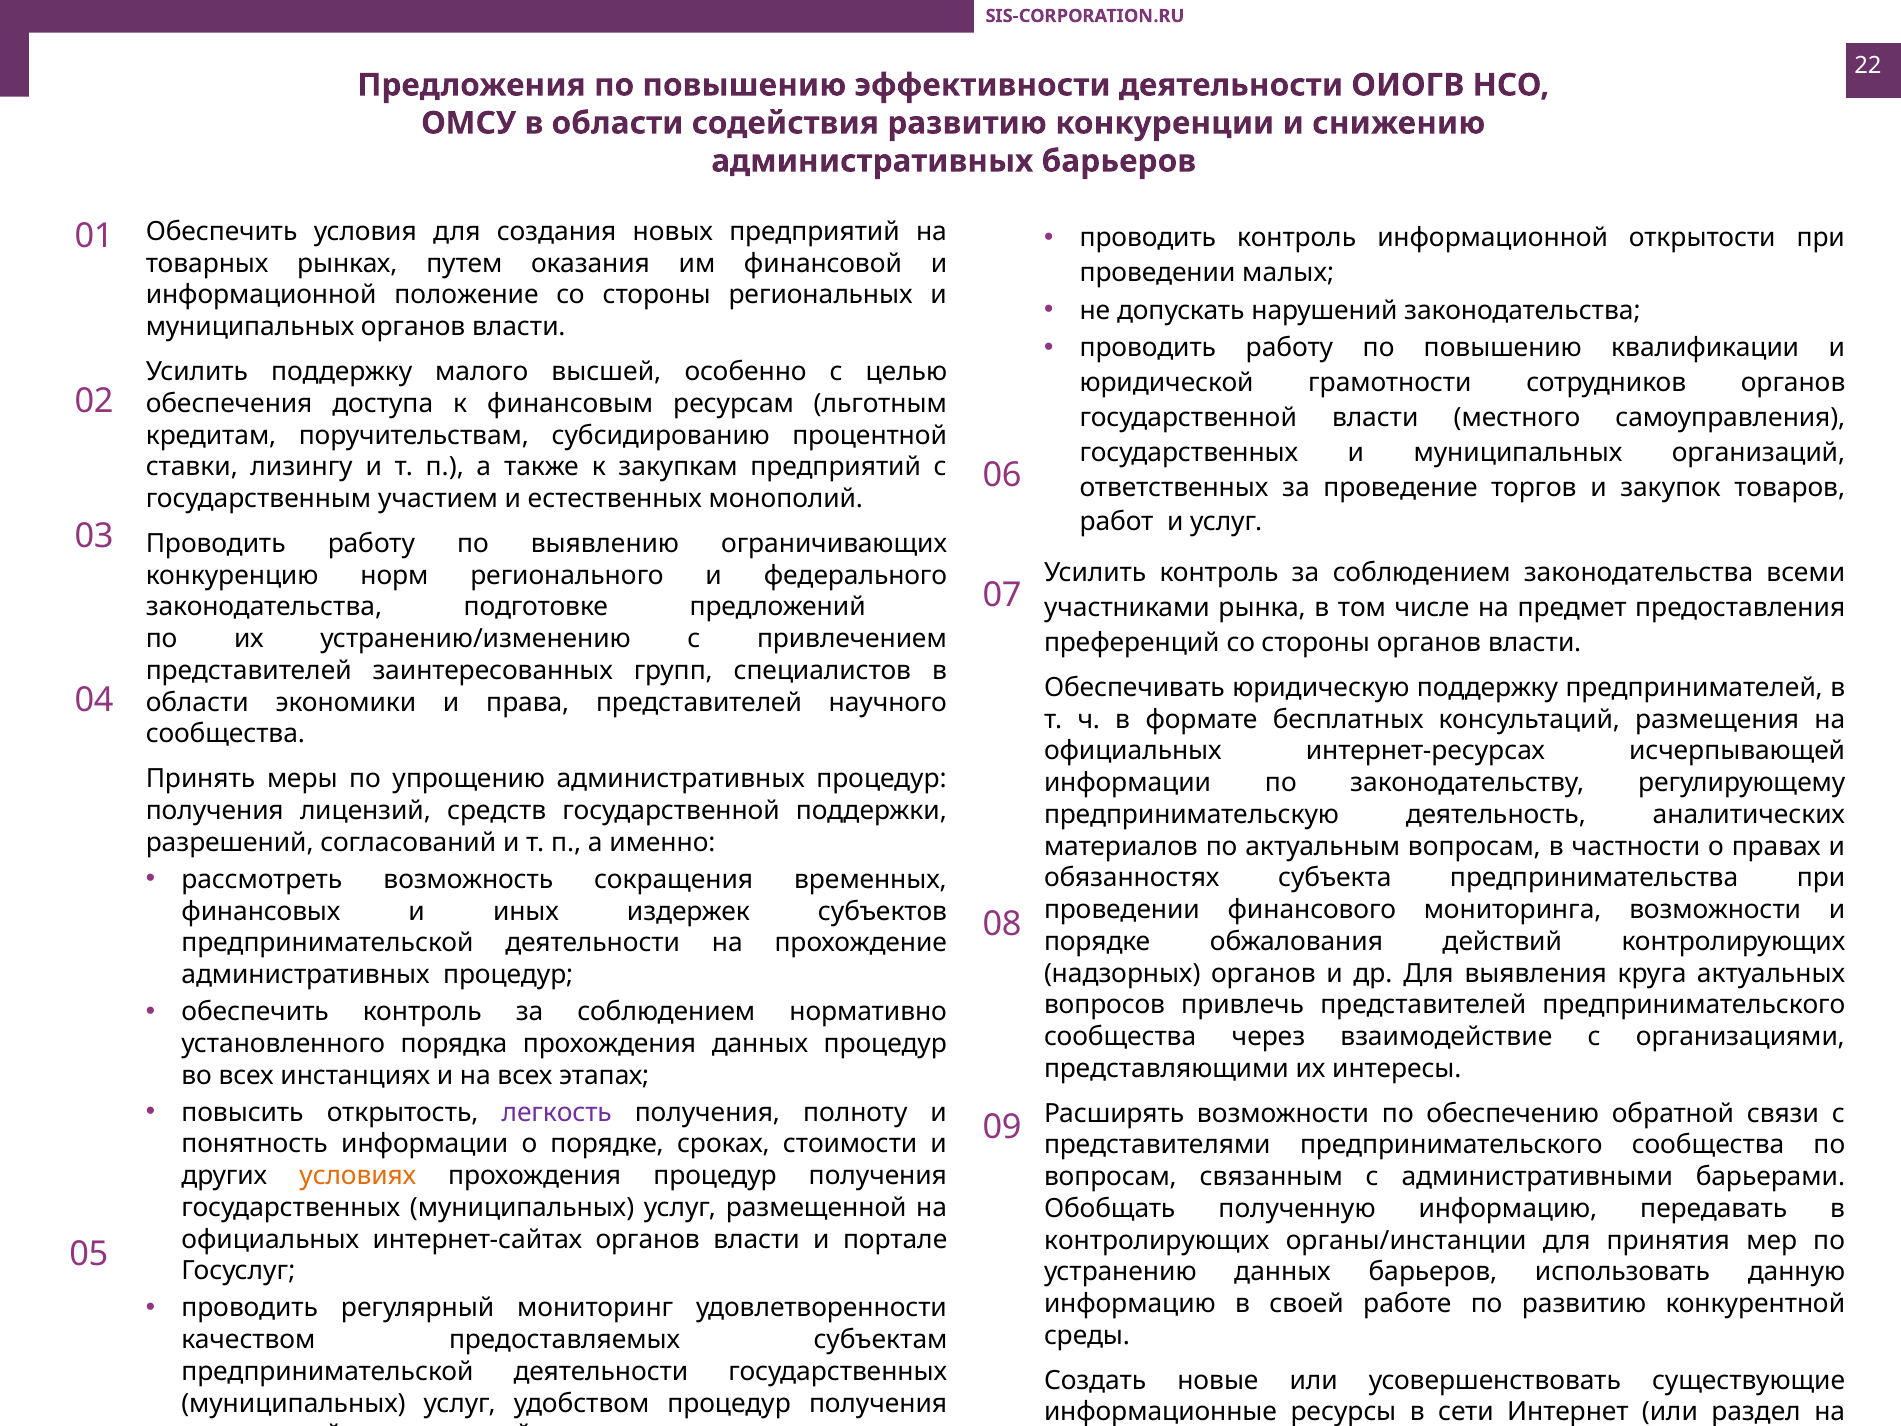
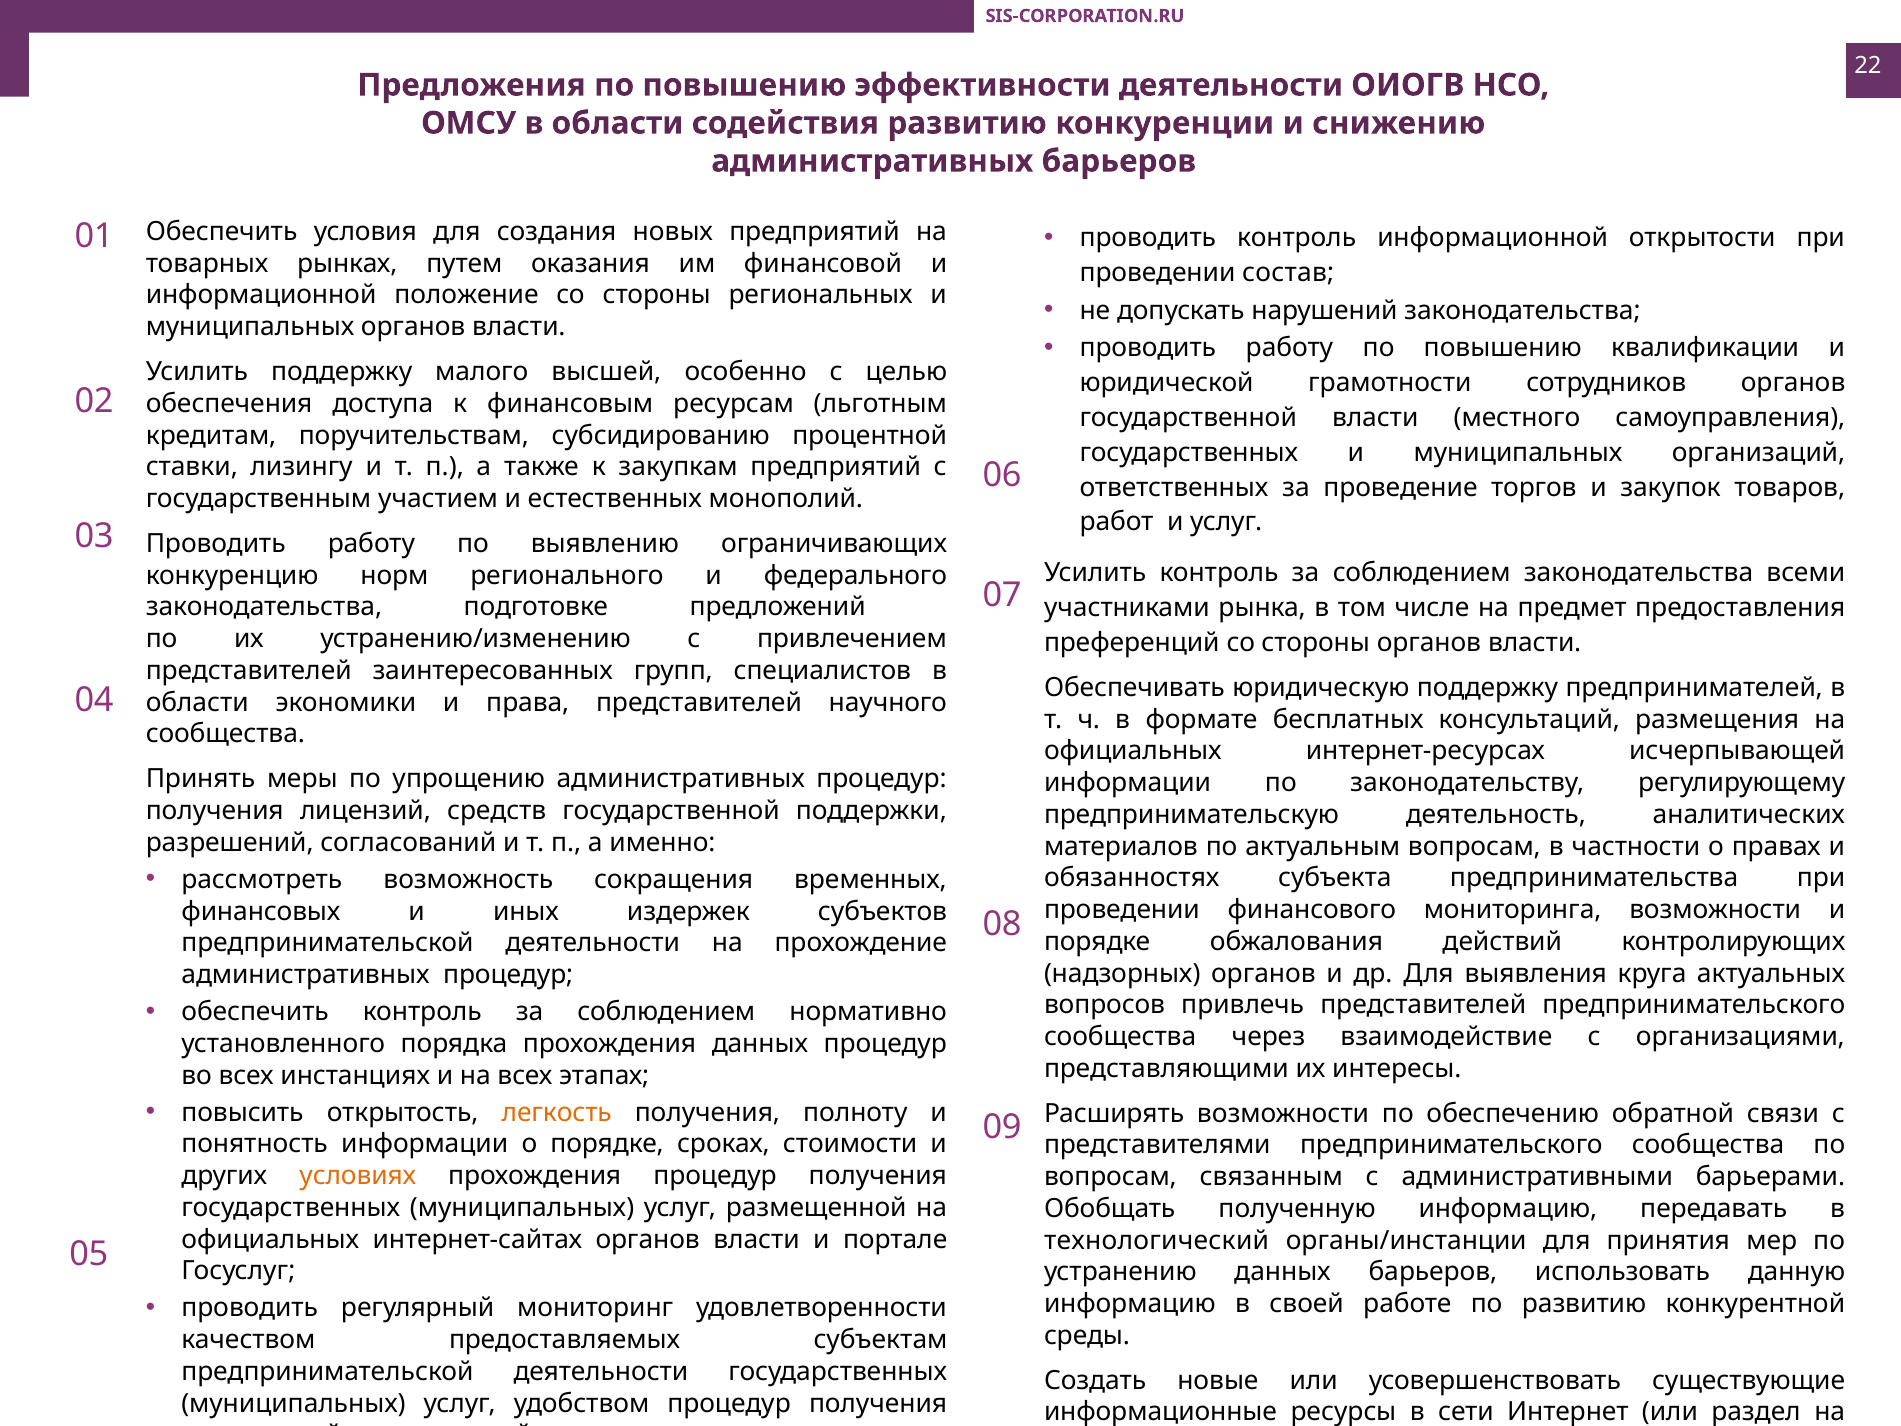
малых: малых -> состав
легкость colour: purple -> orange
контролирующих at (1157, 1240): контролирующих -> технологический
